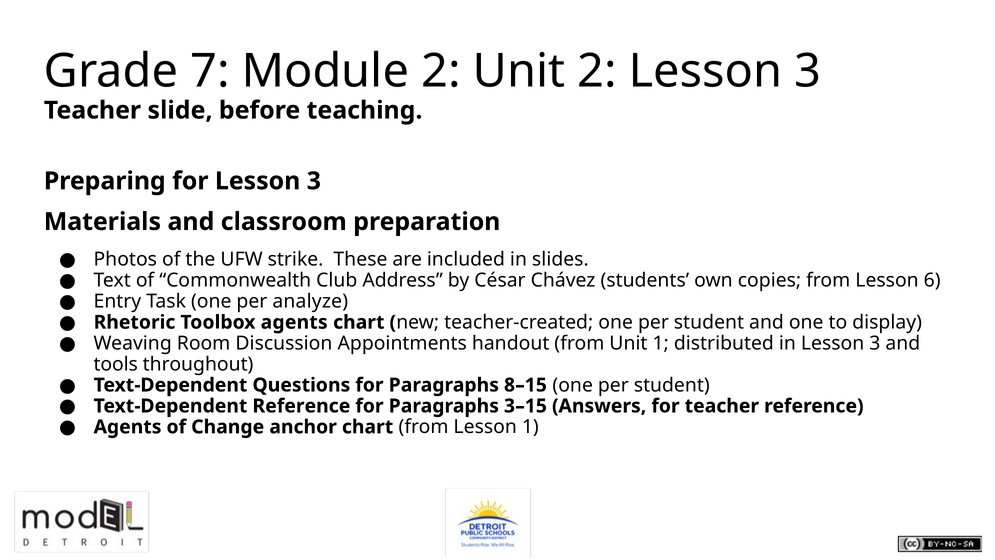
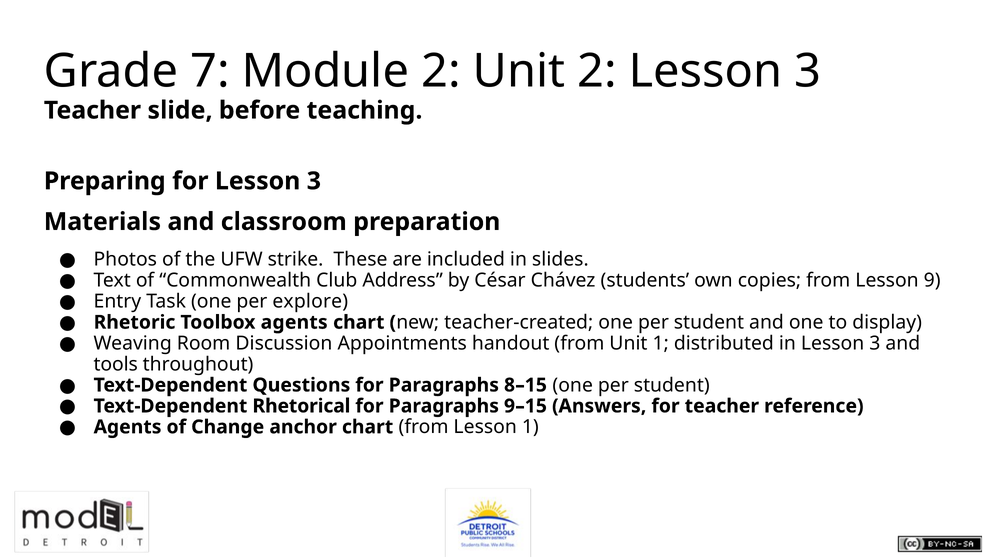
6: 6 -> 9
analyze: analyze -> explore
Text-Dependent Reference: Reference -> Rhetorical
3–15: 3–15 -> 9–15
